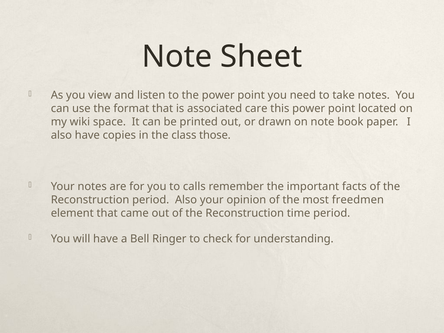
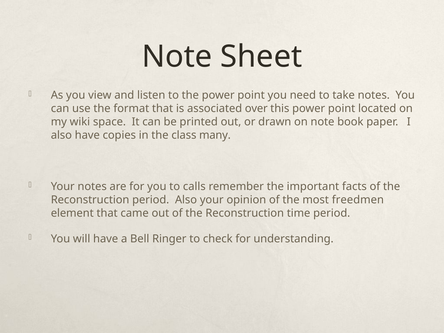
care: care -> over
those: those -> many
